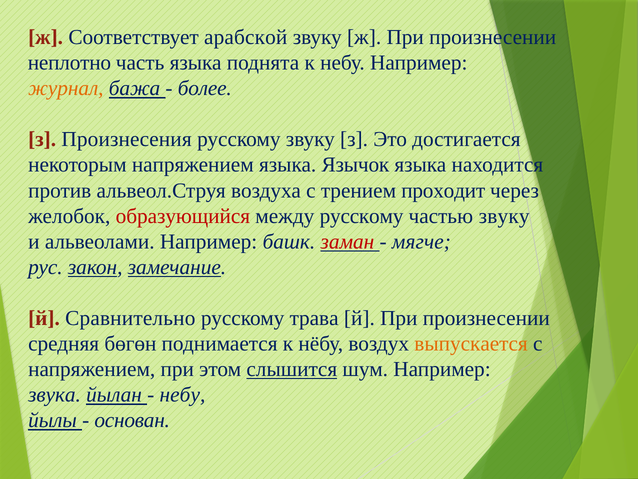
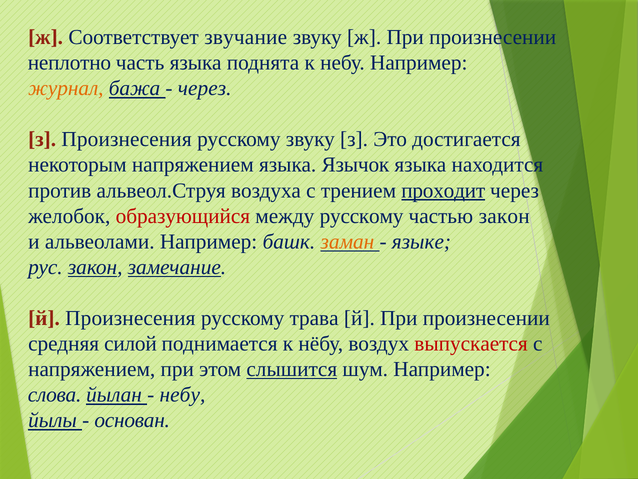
арабской: арабской -> звучание
более at (205, 88): более -> через
проходит underline: none -> present
частью звуку: звуку -> закон
заман colour: red -> orange
мягче: мягче -> языке
й Сравнительно: Сравнительно -> Произнесения
бөгөн: бөгөн -> силой
выпускается colour: orange -> red
звука: звука -> слова
